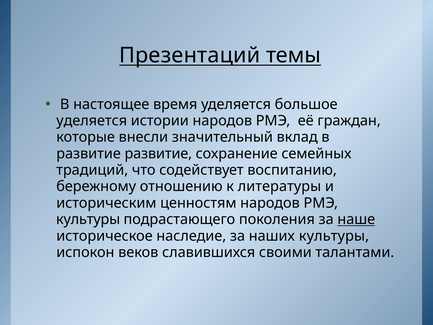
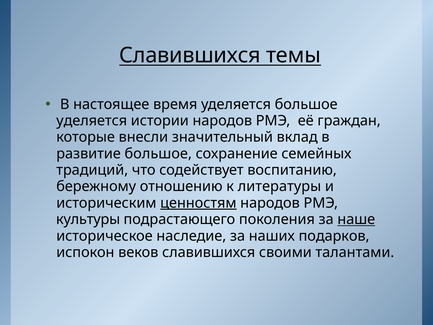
Презентаций at (190, 55): Презентаций -> Славившихся
развитие развитие: развитие -> большое
ценностям underline: none -> present
наших культуры: культуры -> подарков
